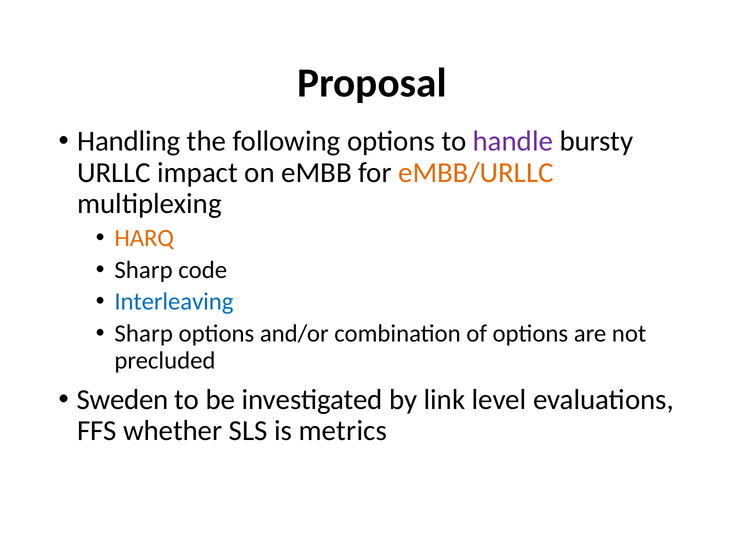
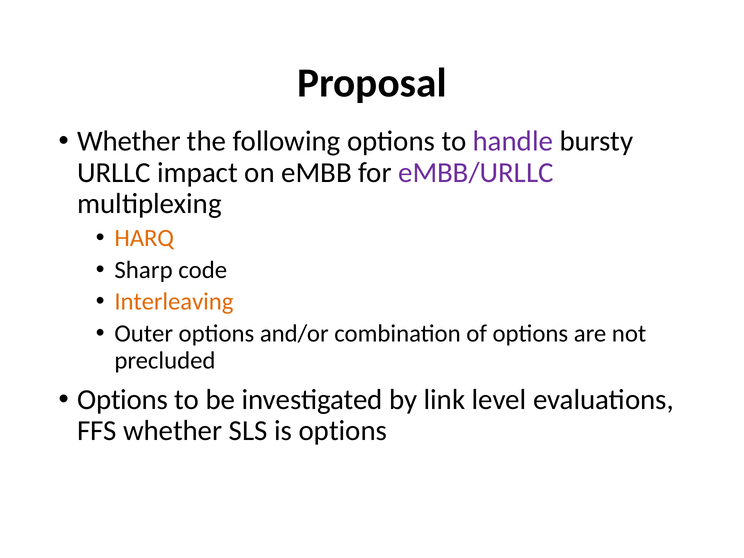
Handling at (129, 141): Handling -> Whether
eMBB/URLLC colour: orange -> purple
Interleaving colour: blue -> orange
Sharp at (144, 334): Sharp -> Outer
Sweden at (123, 400): Sweden -> Options
is metrics: metrics -> options
